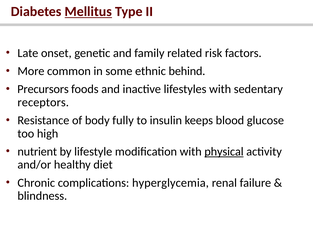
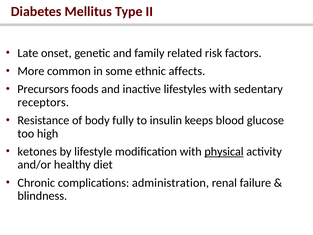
Mellitus underline: present -> none
behind: behind -> affects
nutrient: nutrient -> ketones
hyperglycemia: hyperglycemia -> administration
